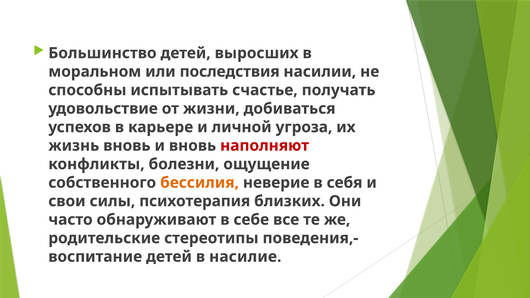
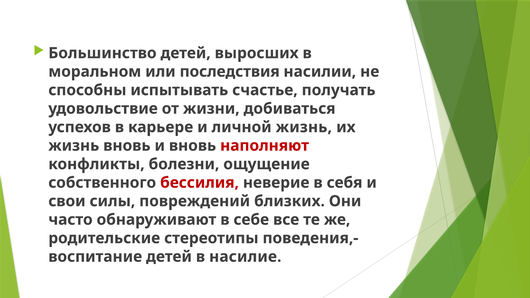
личной угроза: угроза -> жизнь
бессилия colour: orange -> red
психотерапия: психотерапия -> повреждений
